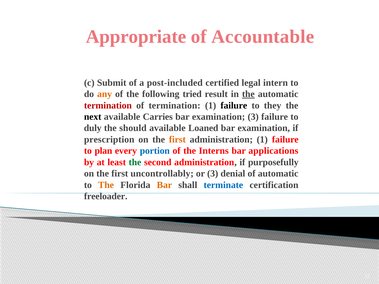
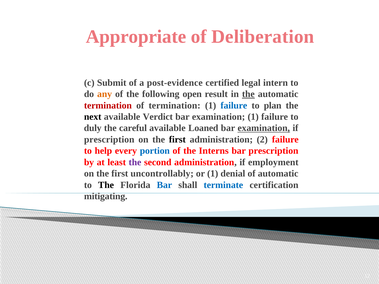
Accountable: Accountable -> Deliberation
post-included: post-included -> post-evidence
tried: tried -> open
failure at (234, 105) colour: black -> blue
they: they -> plan
Carries: Carries -> Verdict
examination 3: 3 -> 1
should: should -> careful
examination at (264, 128) underline: none -> present
first at (177, 140) colour: orange -> black
administration 1: 1 -> 2
plan: plan -> help
bar applications: applications -> prescription
the at (135, 162) colour: green -> purple
purposefully: purposefully -> employment
or 3: 3 -> 1
The at (106, 185) colour: orange -> black
Bar at (164, 185) colour: orange -> blue
freeloader: freeloader -> mitigating
